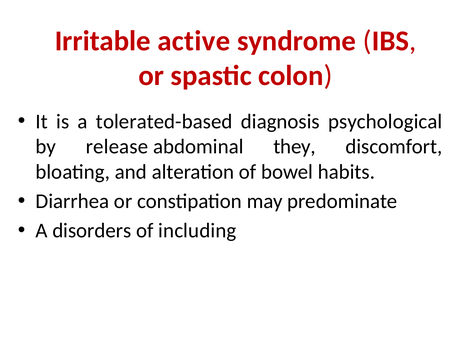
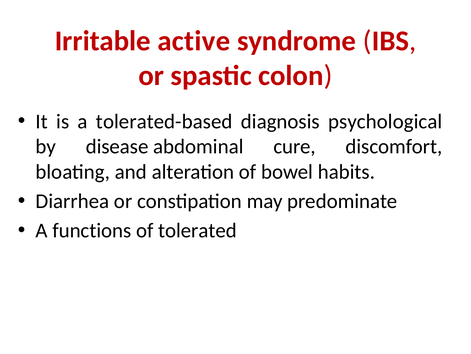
release: release -> disease
they: they -> cure
disorders: disorders -> functions
including: including -> tolerated
